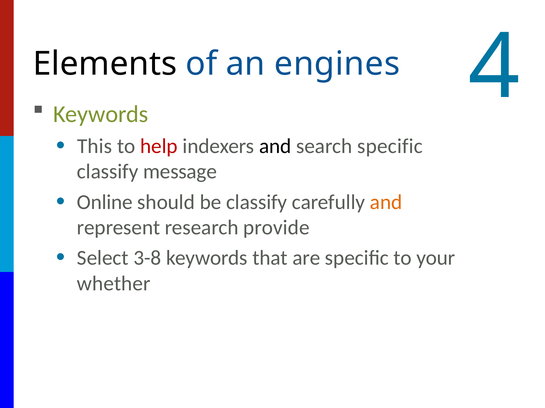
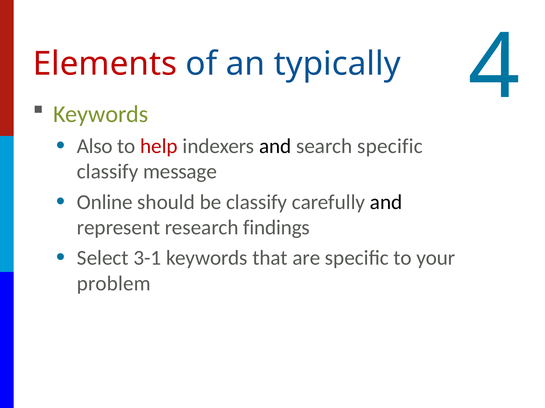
Elements colour: black -> red
engines: engines -> typically
This: This -> Also
and at (386, 202) colour: orange -> black
provide: provide -> findings
3-8: 3-8 -> 3-1
whether: whether -> problem
